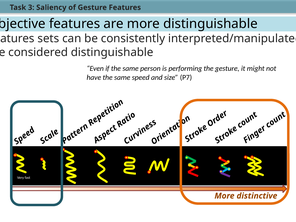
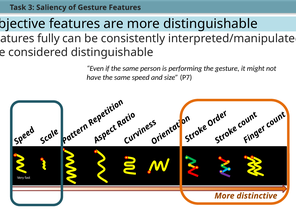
sets: sets -> fully
